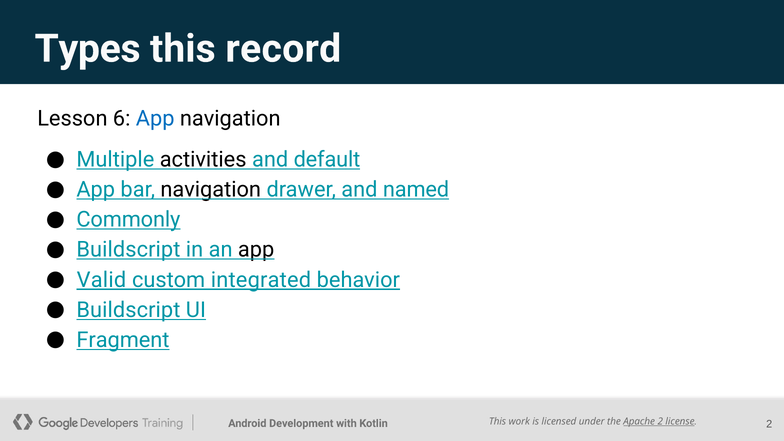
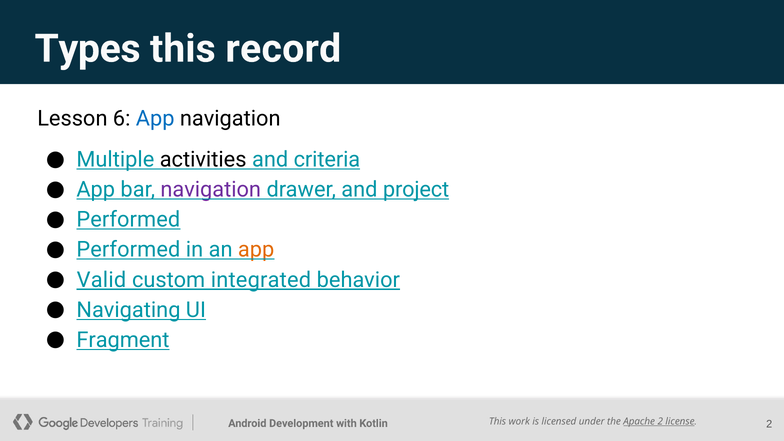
default: default -> criteria
navigation at (211, 190) colour: black -> purple
named: named -> project
Commonly at (128, 220): Commonly -> Performed
Buildscript at (128, 250): Buildscript -> Performed
app at (256, 250) colour: black -> orange
Buildscript at (128, 310): Buildscript -> Navigating
